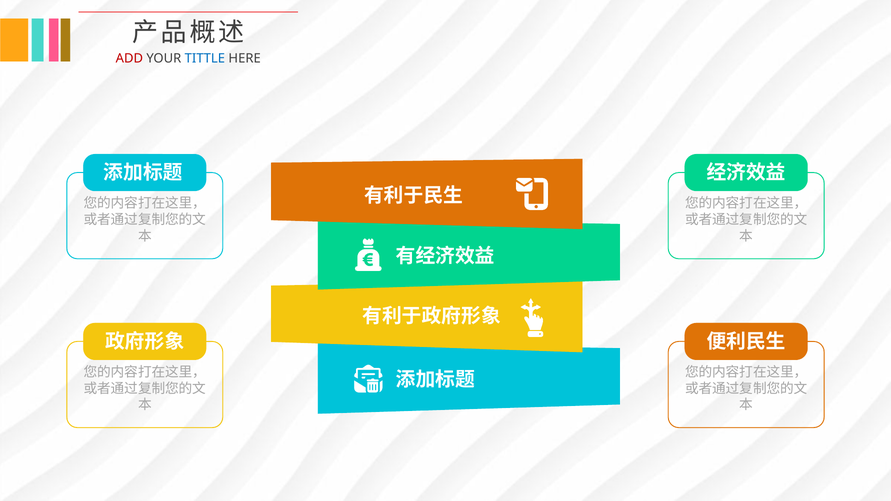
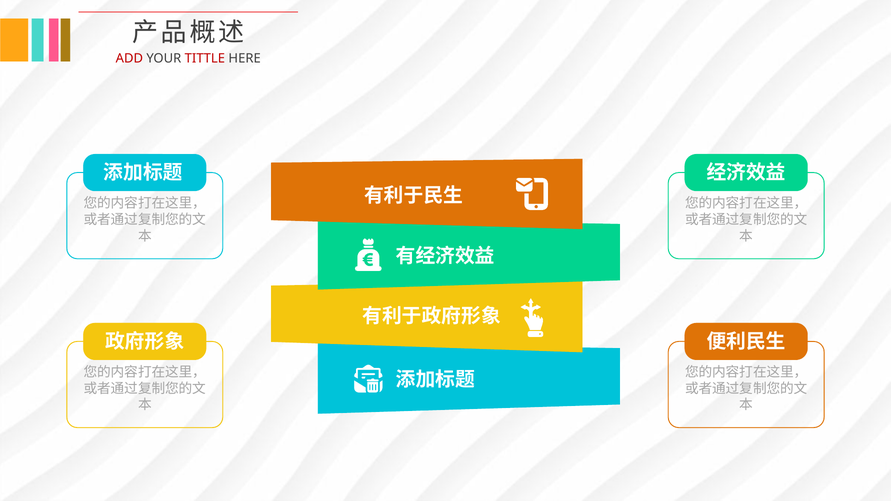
TITTLE colour: blue -> red
